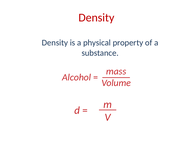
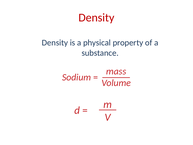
Alcohol: Alcohol -> Sodium
